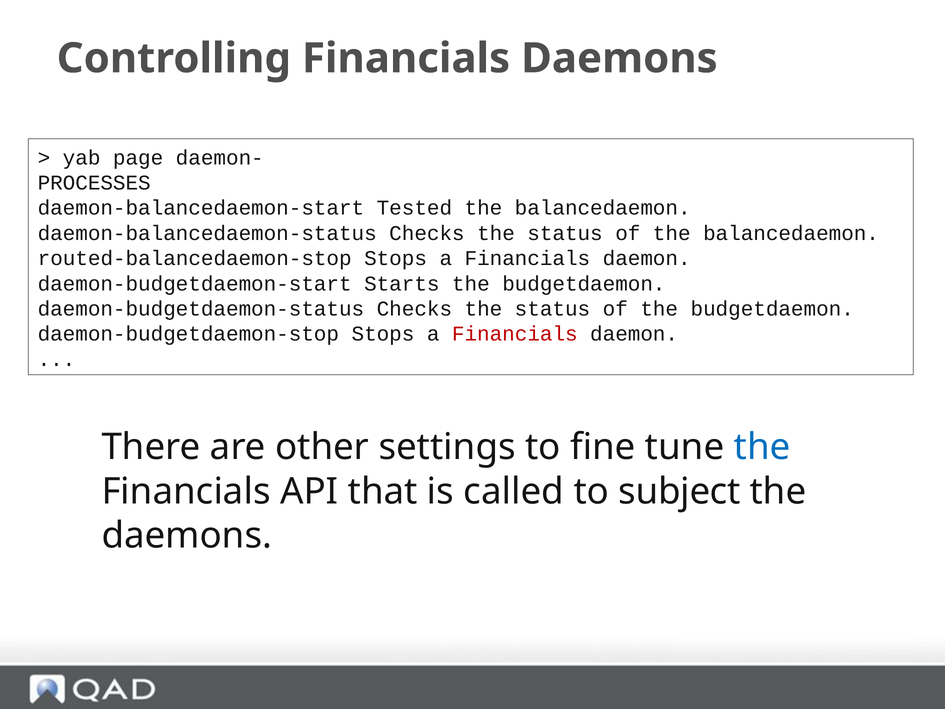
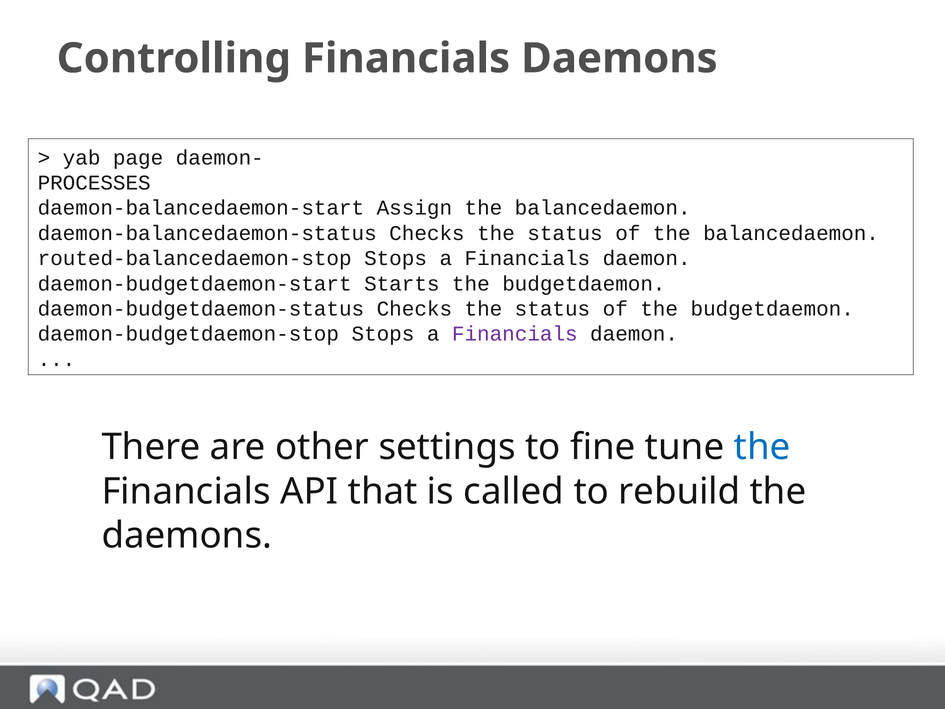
Tested: Tested -> Assign
Financials at (515, 334) colour: red -> purple
subject: subject -> rebuild
